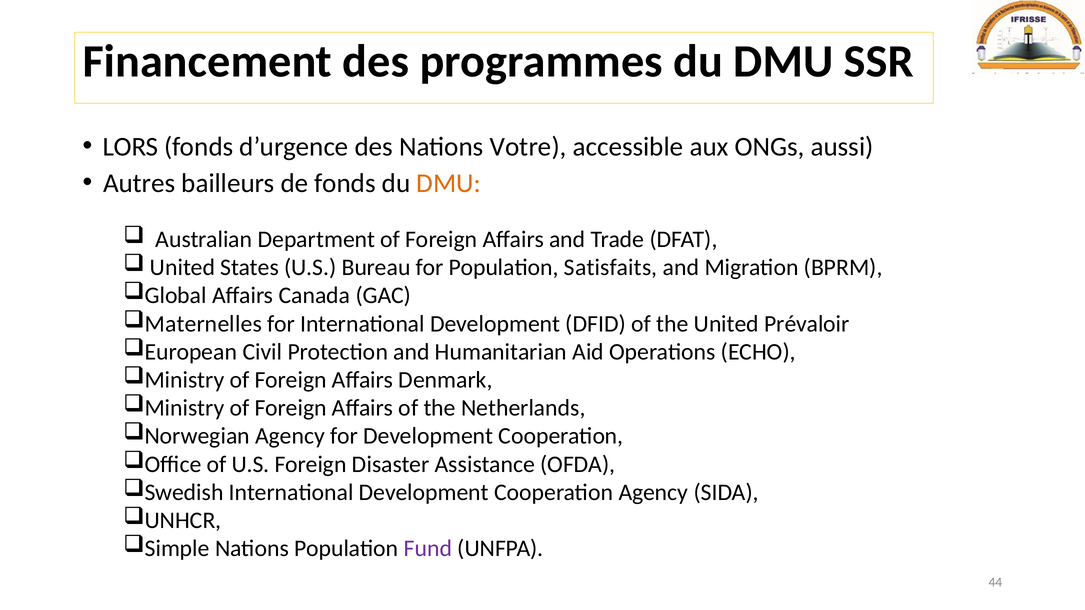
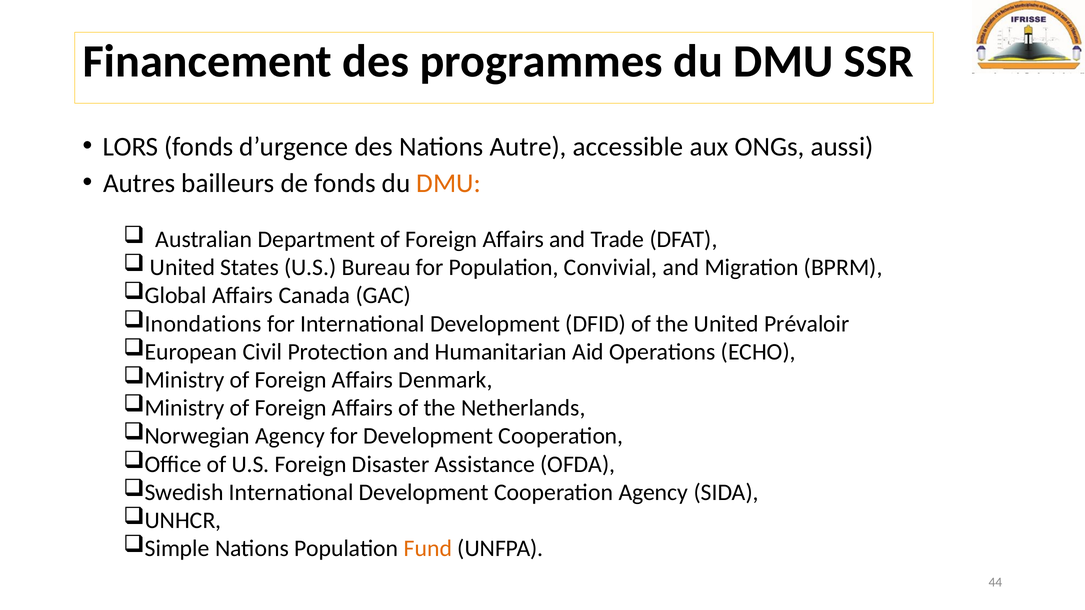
Votre: Votre -> Autre
Satisfaits: Satisfaits -> Convivial
Maternelles: Maternelles -> Inondations
Fund colour: purple -> orange
